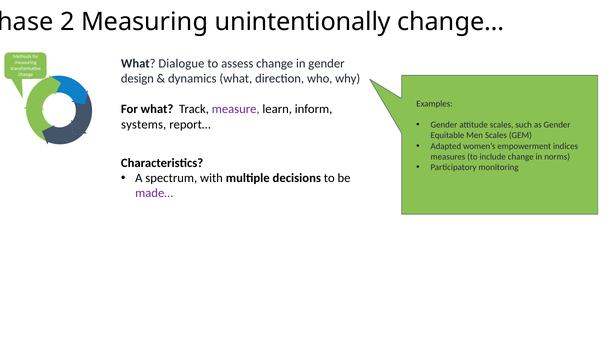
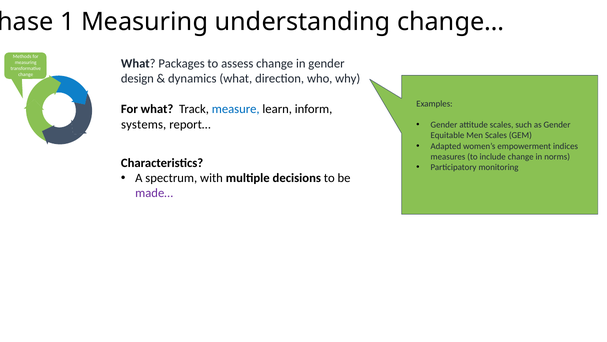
2: 2 -> 1
unintentionally: unintentionally -> understanding
Dialogue: Dialogue -> Packages
measure colour: purple -> blue
